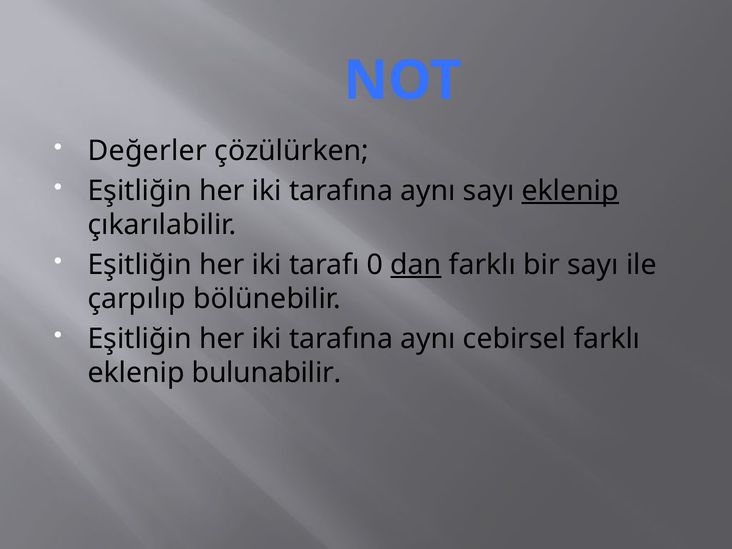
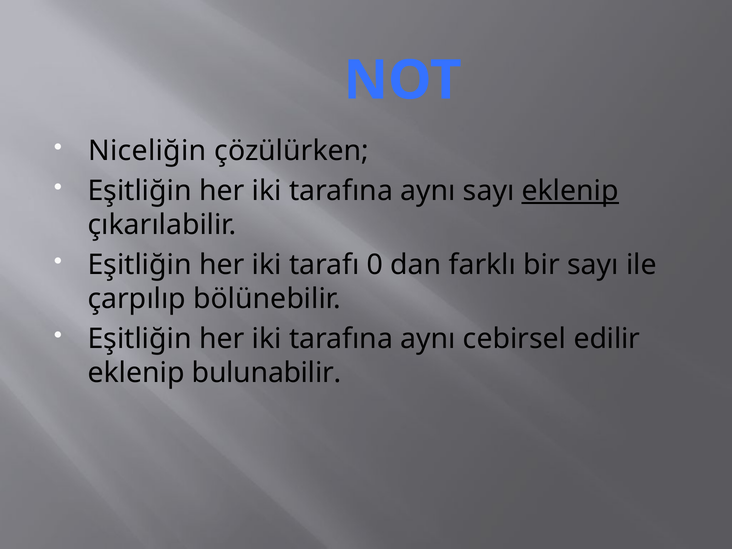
Değerler: Değerler -> Niceliğin
dan underline: present -> none
cebirsel farklı: farklı -> edilir
